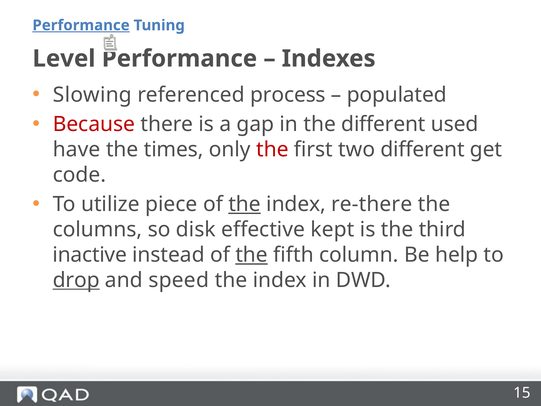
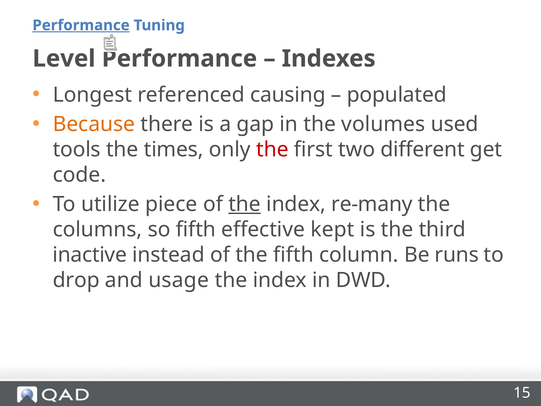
Slowing: Slowing -> Longest
process: process -> causing
Because colour: red -> orange
the different: different -> volumes
have: have -> tools
re-there: re-there -> re-many
so disk: disk -> fifth
the at (252, 255) underline: present -> none
help: help -> runs
drop underline: present -> none
speed: speed -> usage
